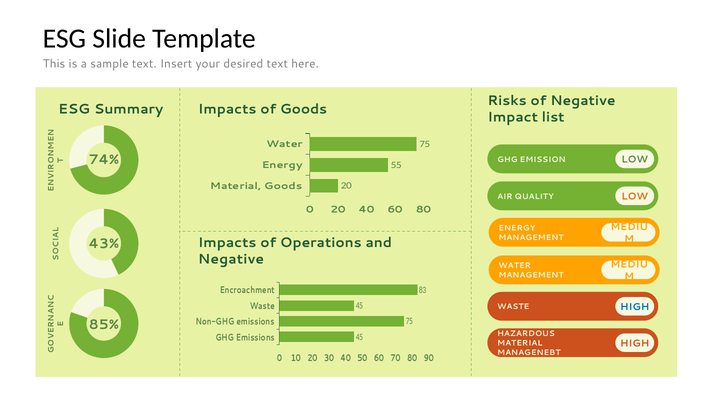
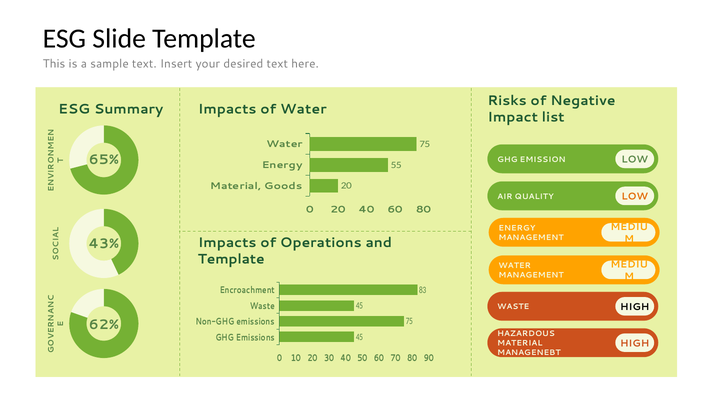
of Goods: Goods -> Water
74%: 74% -> 65%
Negative at (231, 260): Negative -> Template
HIGH at (635, 307) colour: blue -> black
85%: 85% -> 62%
